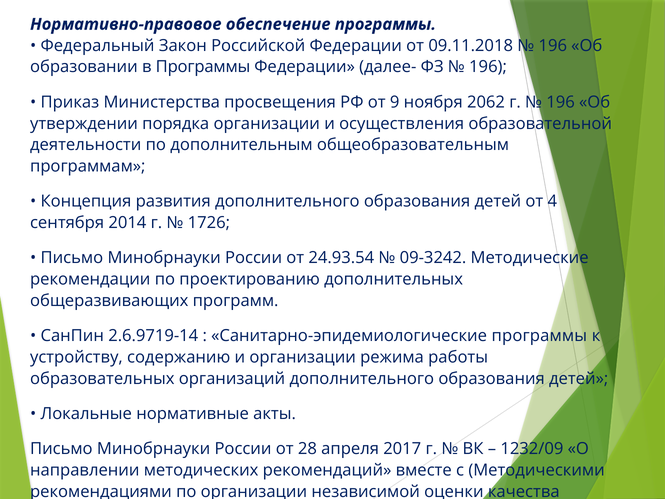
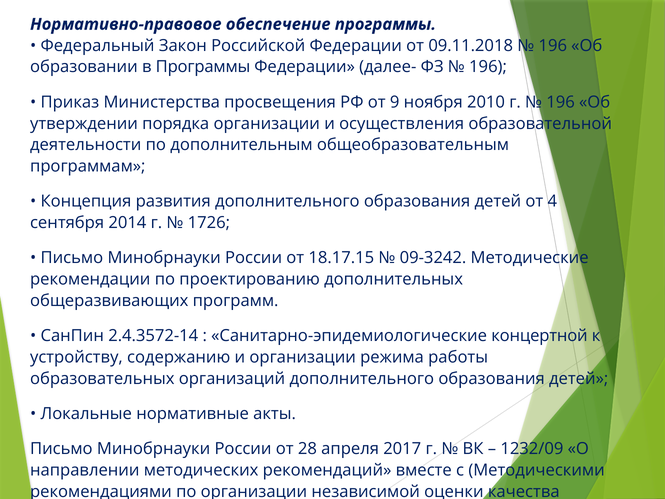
2062: 2062 -> 2010
24.93.54: 24.93.54 -> 18.17.15
2.6.9719-14: 2.6.9719-14 -> 2.4.3572-14
Санитарно-эпидемиологические программы: программы -> концертной
